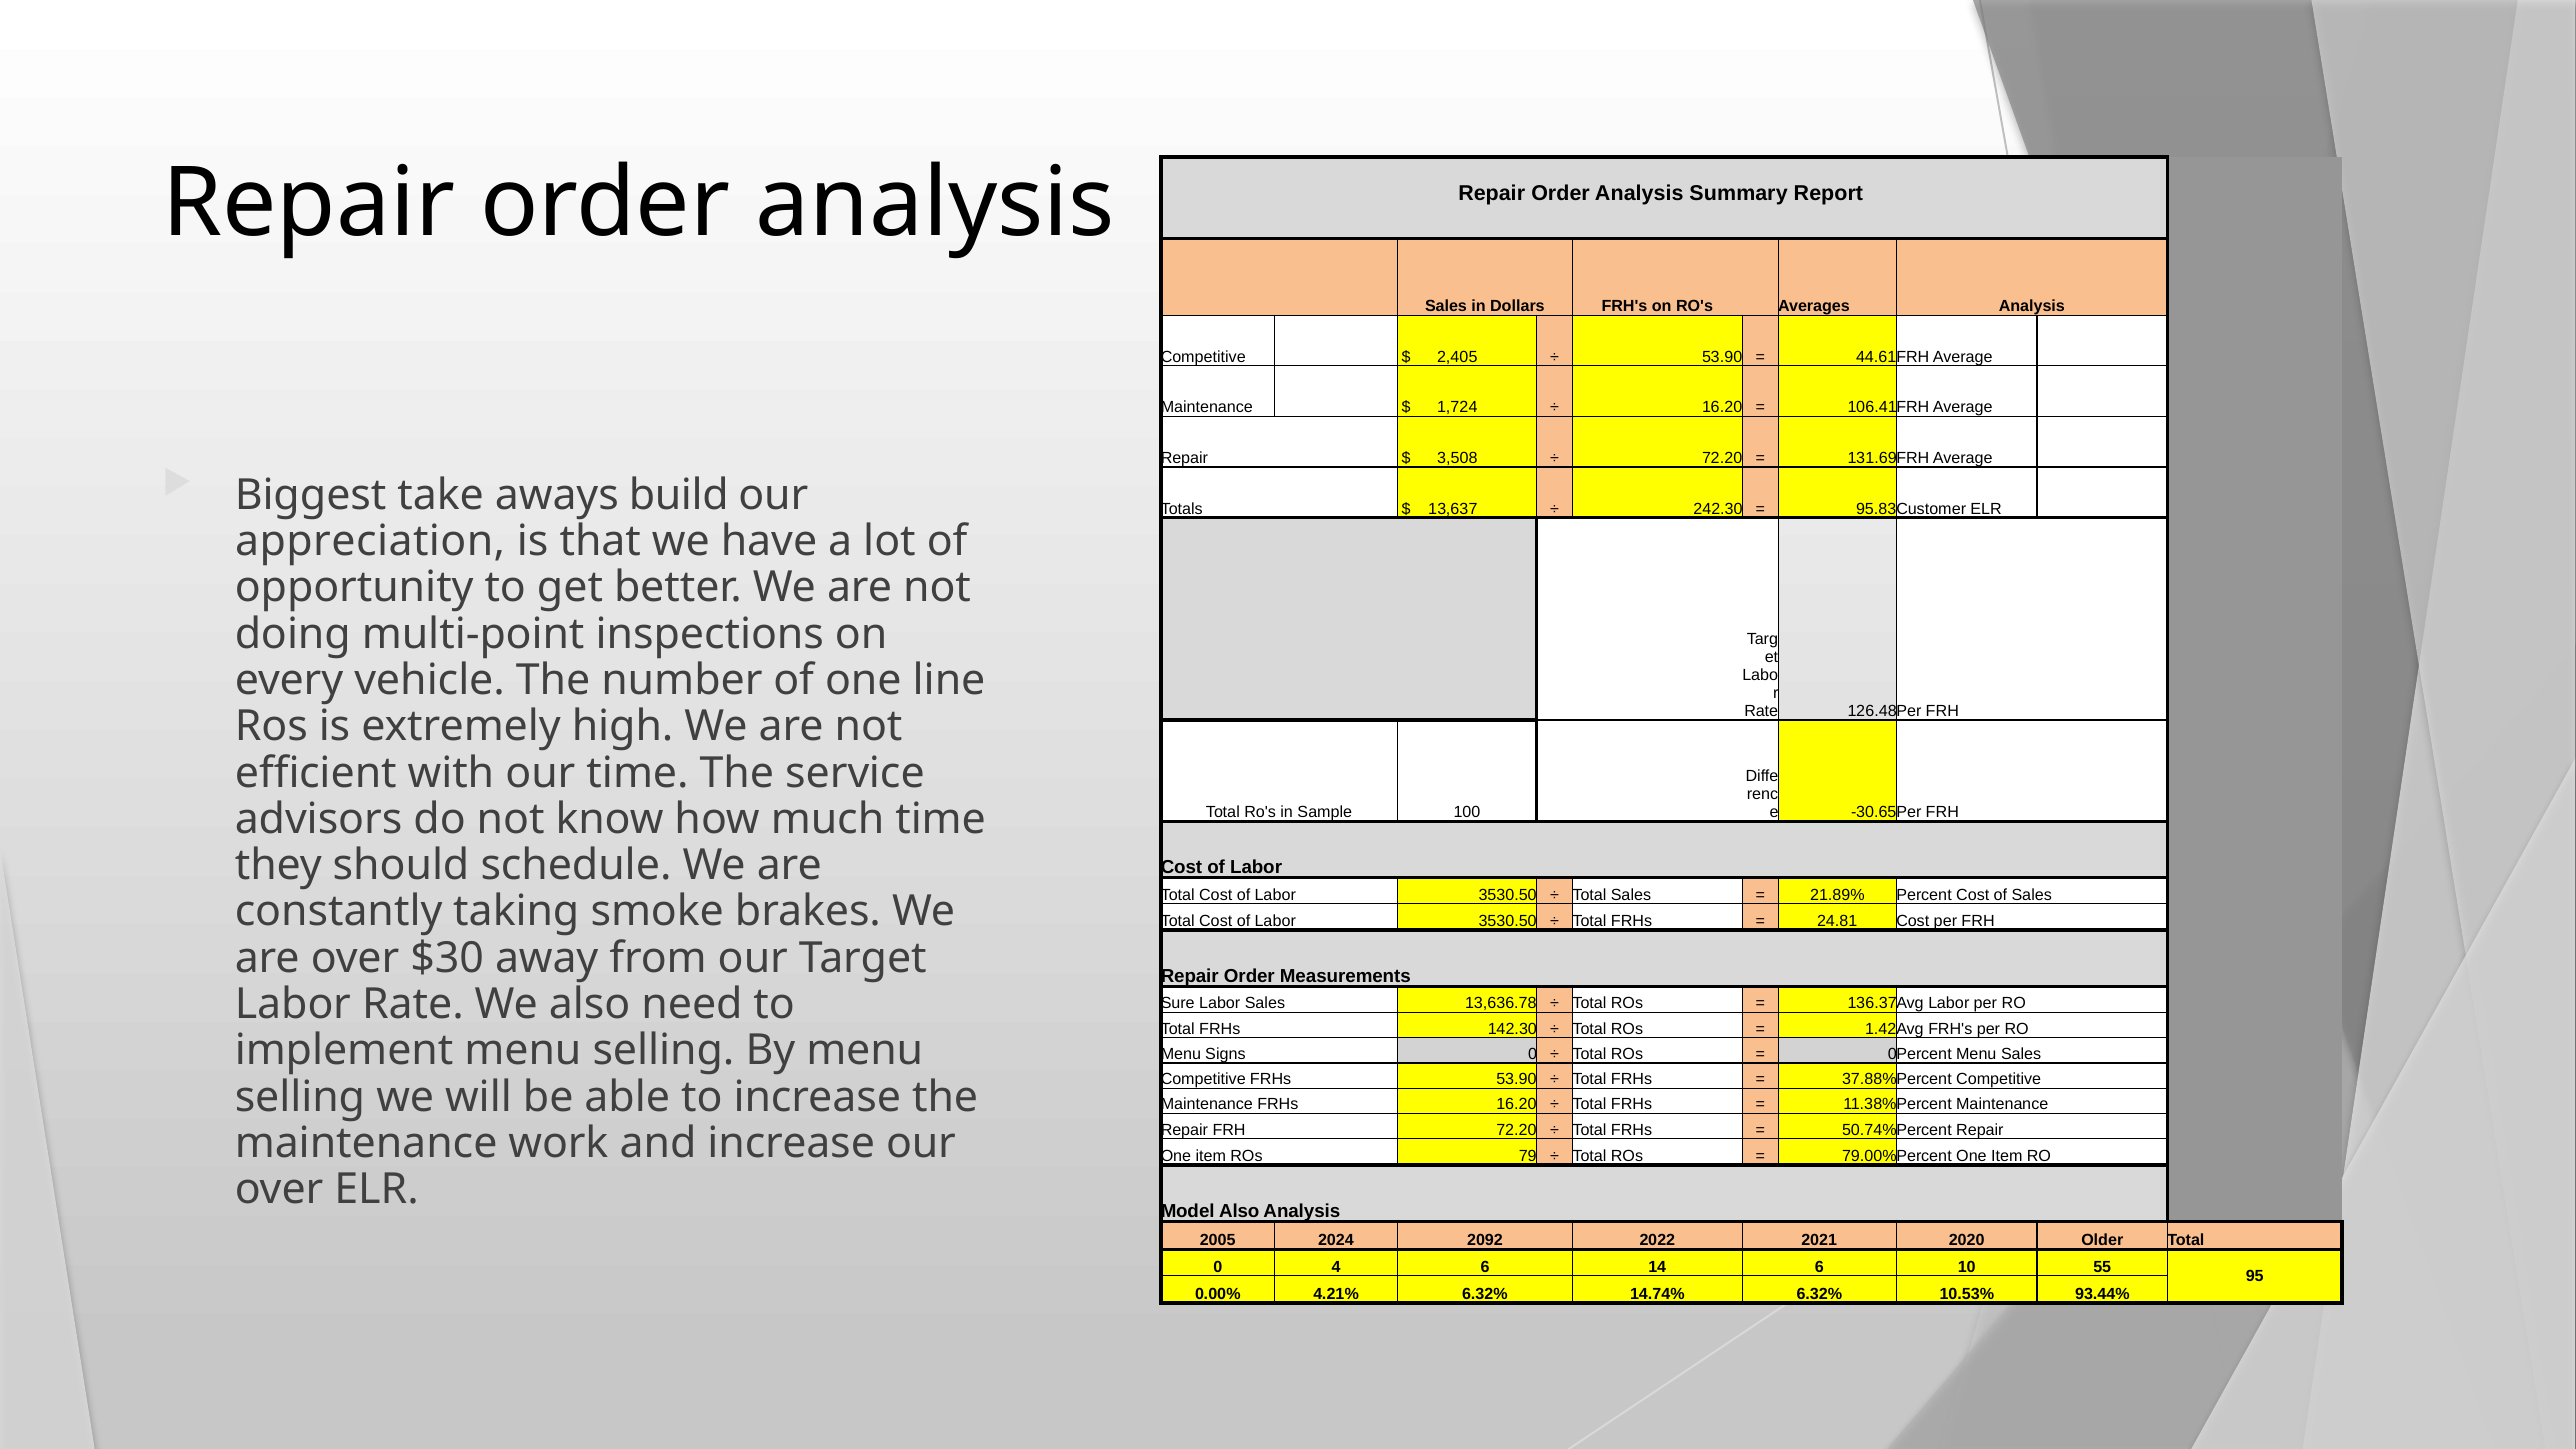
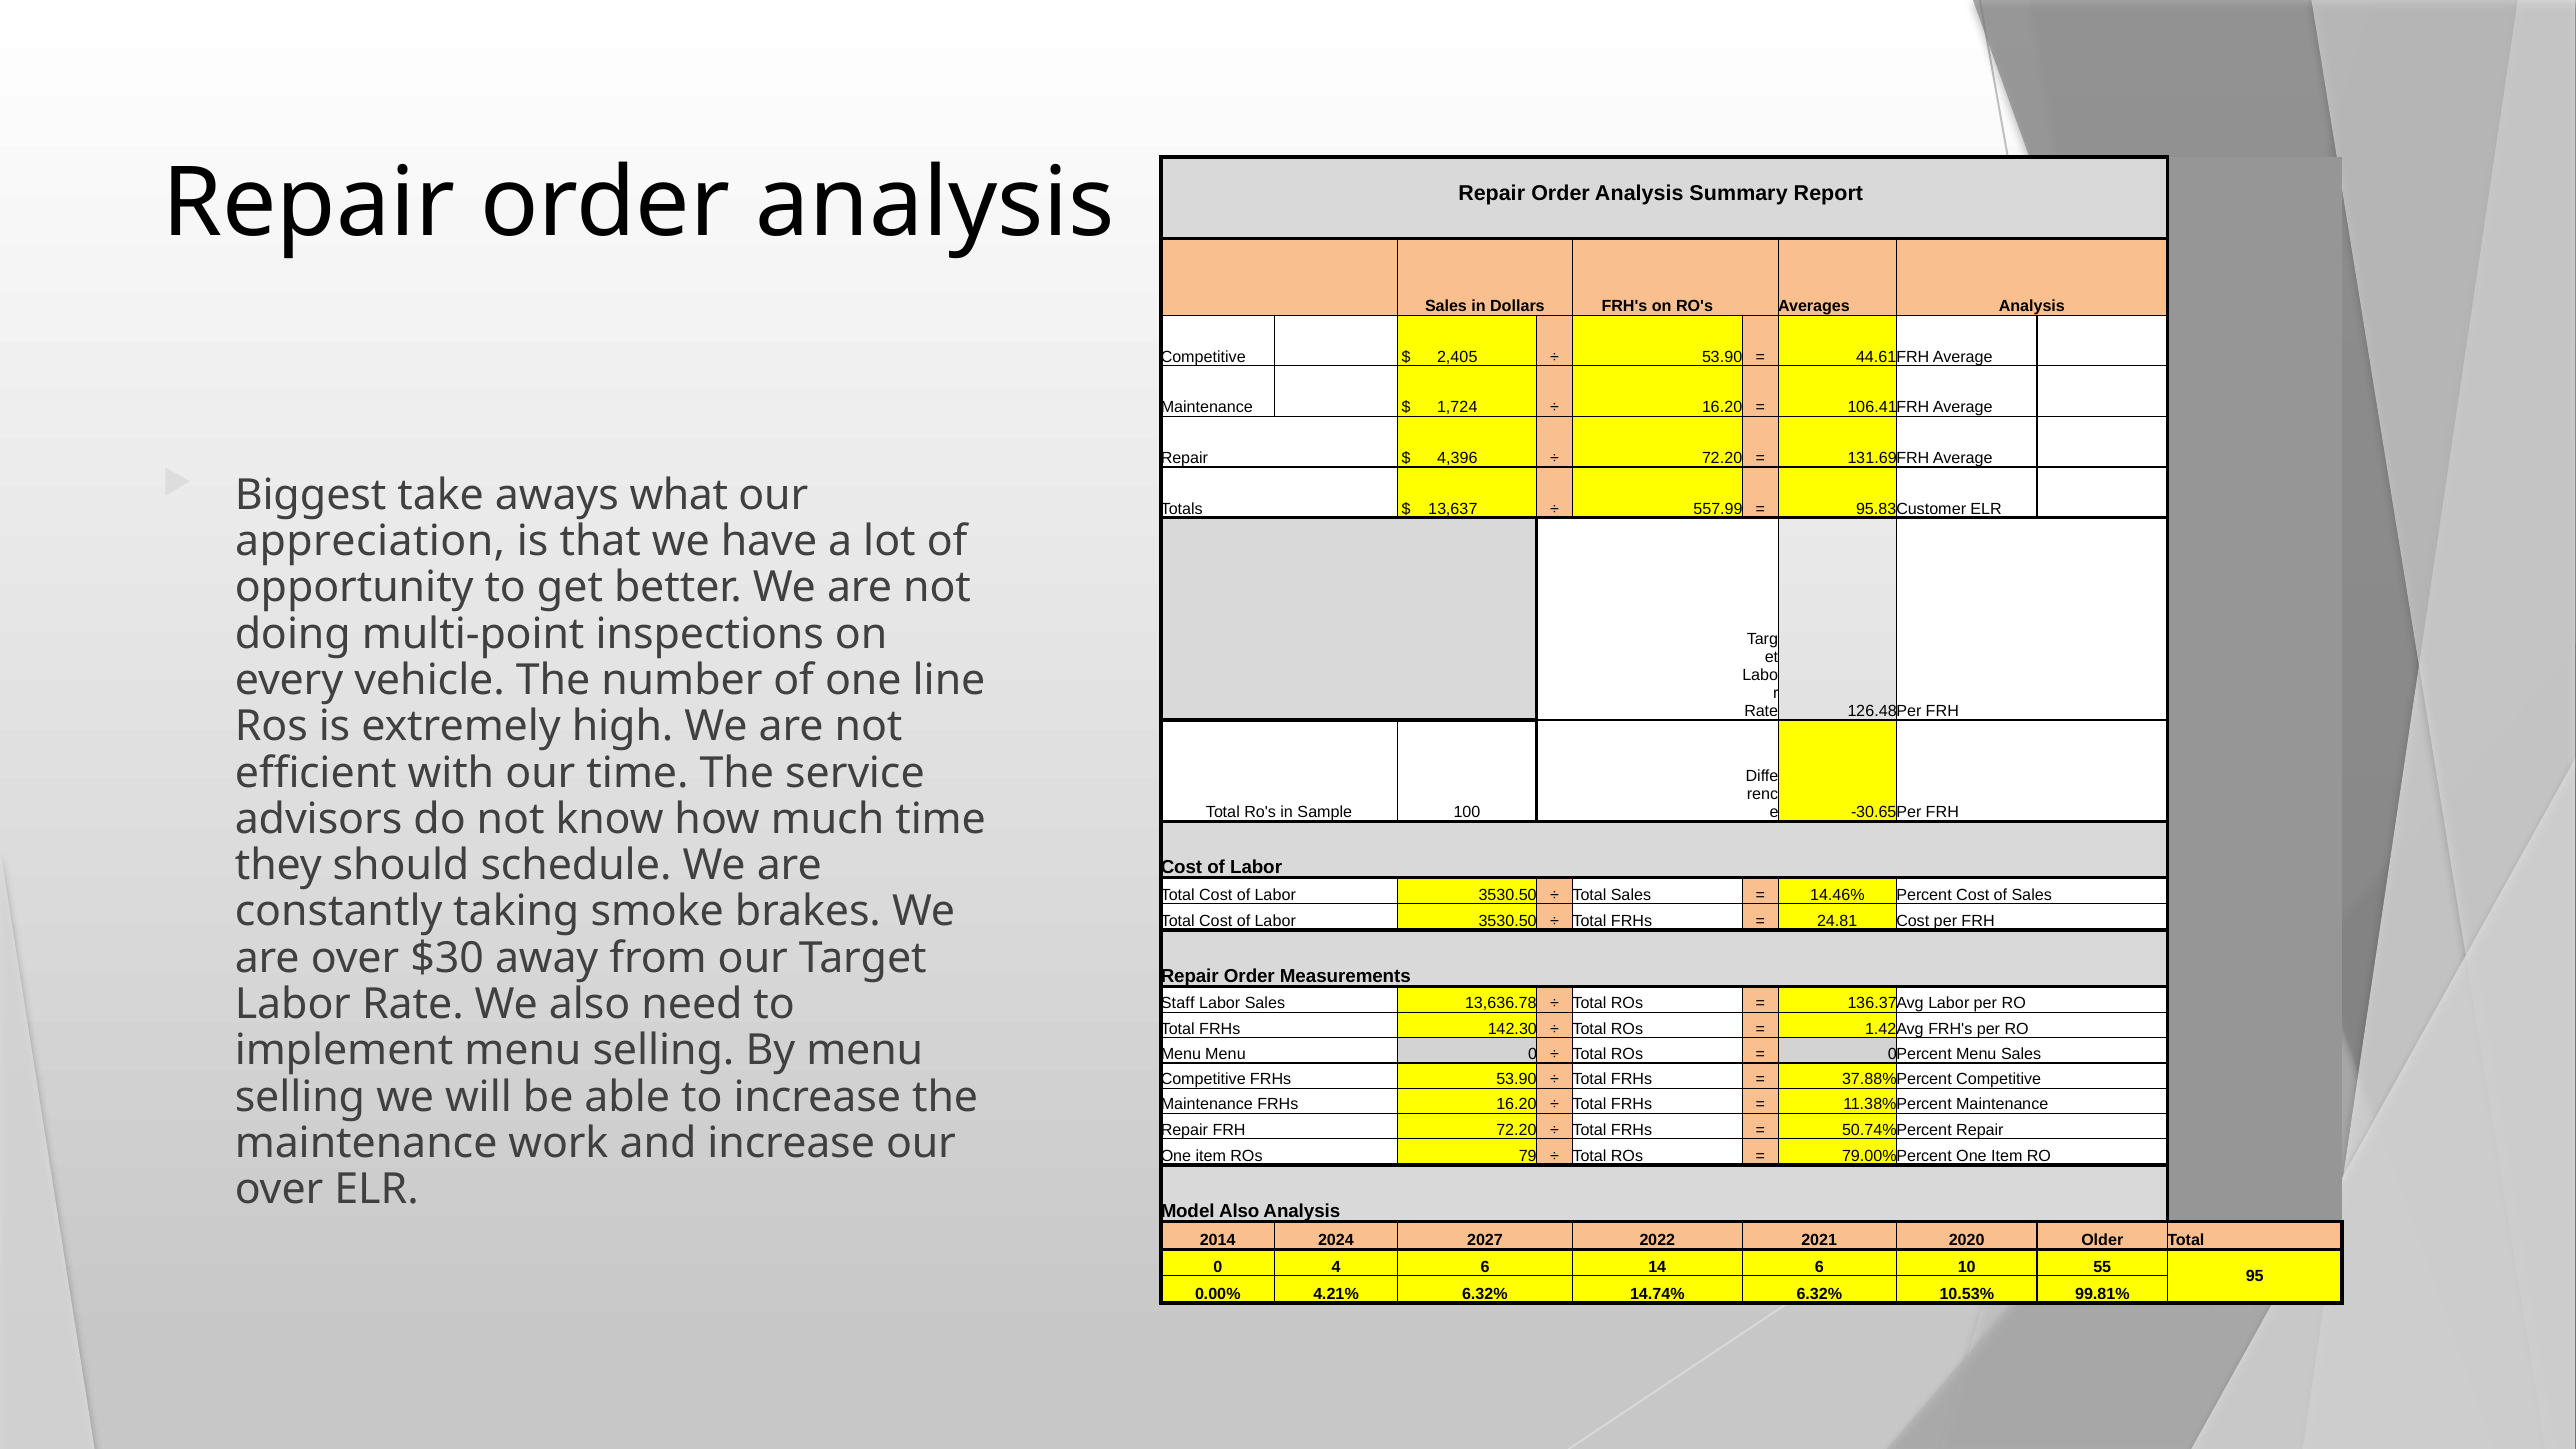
3,508: 3,508 -> 4,396
build: build -> what
242.30: 242.30 -> 557.99
21.89%: 21.89% -> 14.46%
Sure: Sure -> Staff
Menu Signs: Signs -> Menu
2005: 2005 -> 2014
2092: 2092 -> 2027
93.44%: 93.44% -> 99.81%
